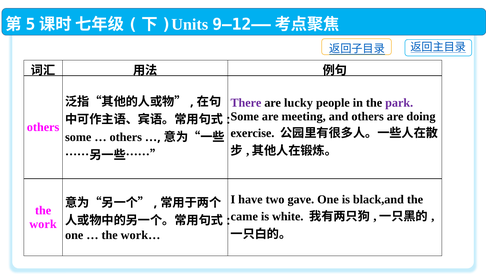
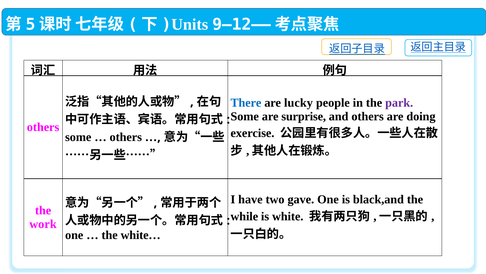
There colour: purple -> blue
meeting: meeting -> surprise
came: came -> while
work…: work… -> white…
